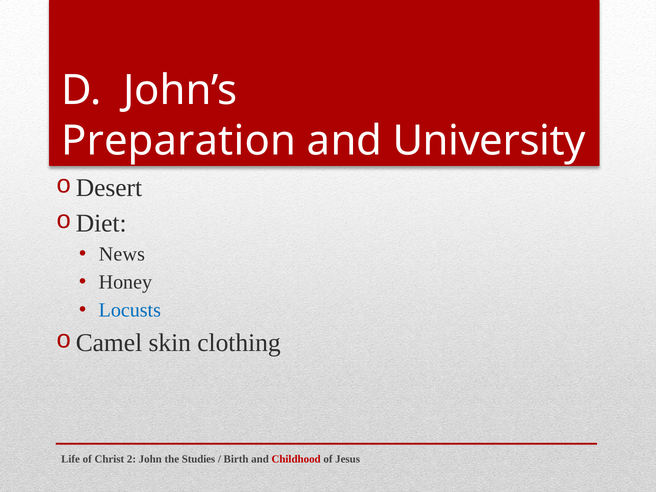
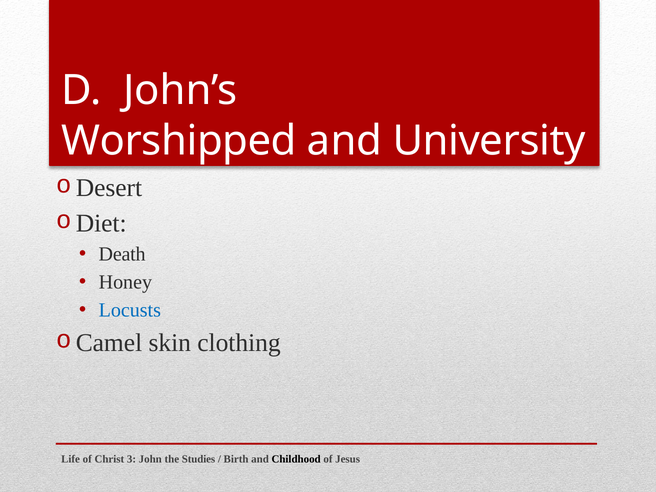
Preparation: Preparation -> Worshipped
News: News -> Death
2: 2 -> 3
Childhood colour: red -> black
